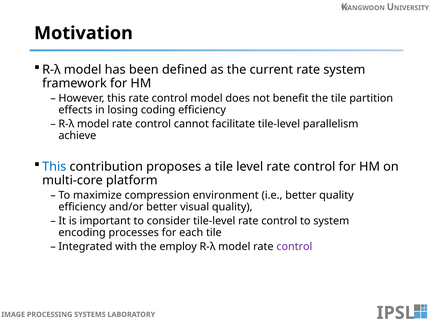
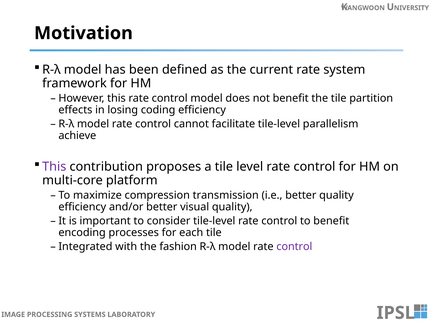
This at (54, 166) colour: blue -> purple
environment: environment -> transmission
to system: system -> benefit
employ: employ -> fashion
